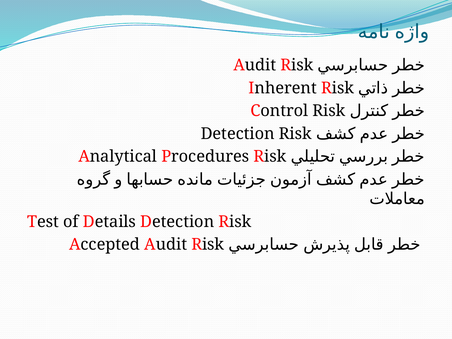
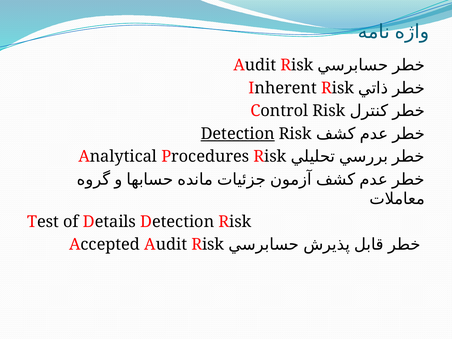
Detection at (238, 134) underline: none -> present
